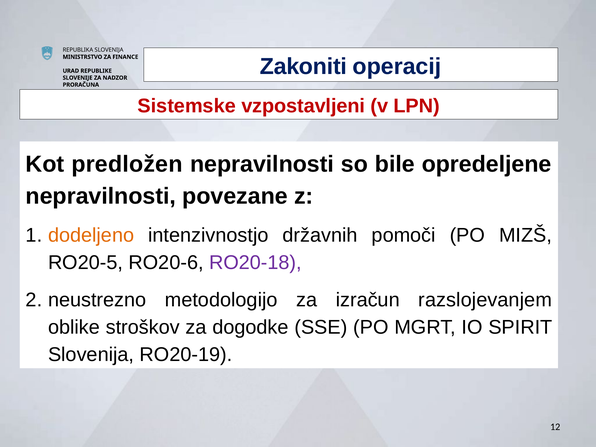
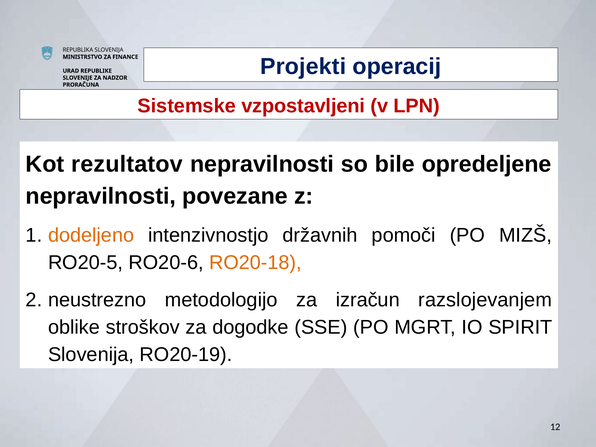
Zakoniti: Zakoniti -> Projekti
predložen: predložen -> rezultatov
RO20-18 colour: purple -> orange
